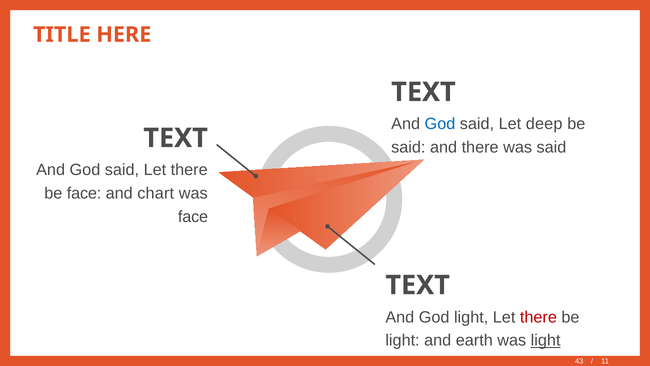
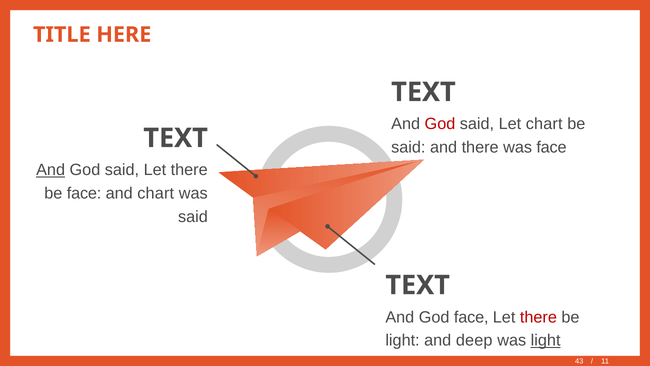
God at (440, 124) colour: blue -> red
Let deep: deep -> chart
was said: said -> face
And at (51, 170) underline: none -> present
face at (193, 217): face -> said
God light: light -> face
earth: earth -> deep
